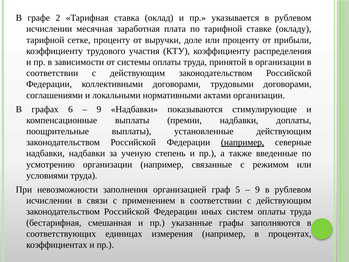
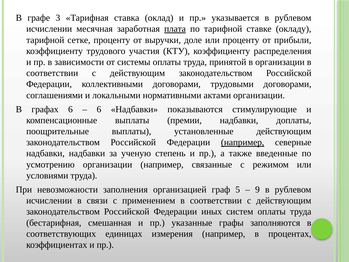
2: 2 -> 3
плата underline: none -> present
9 at (99, 109): 9 -> 6
